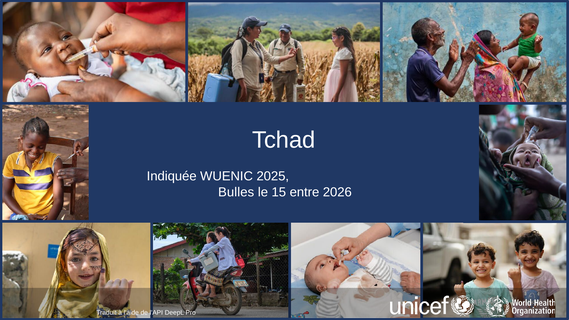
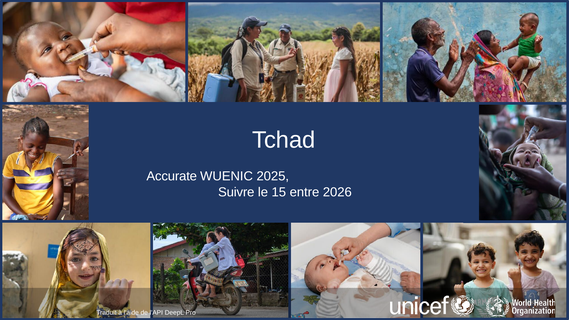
Indiquée: Indiquée -> Accurate
Bulles: Bulles -> Suivre
